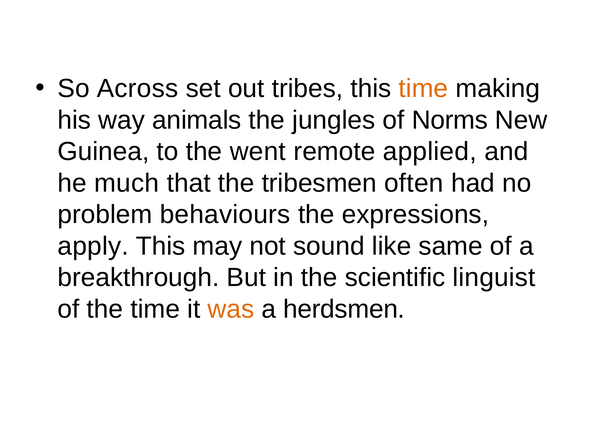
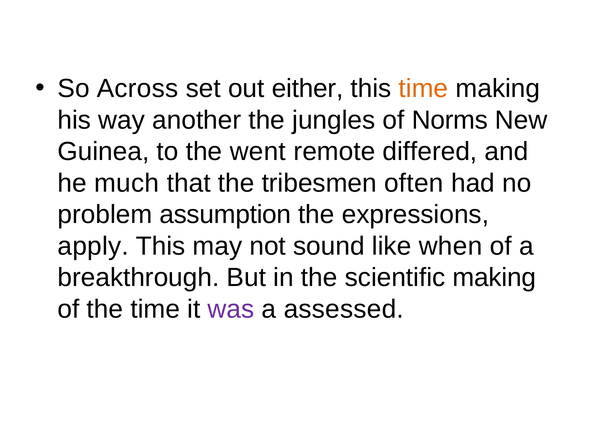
tribes: tribes -> either
animals: animals -> another
applied: applied -> differed
behaviours: behaviours -> assumption
same: same -> when
scientific linguist: linguist -> making
was colour: orange -> purple
herdsmen: herdsmen -> assessed
